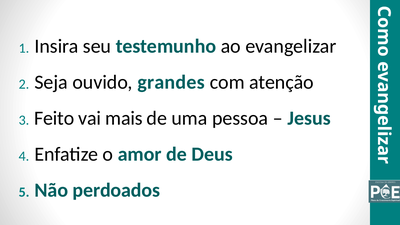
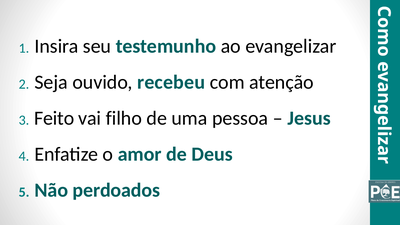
grandes: grandes -> recebeu
mais: mais -> filho
